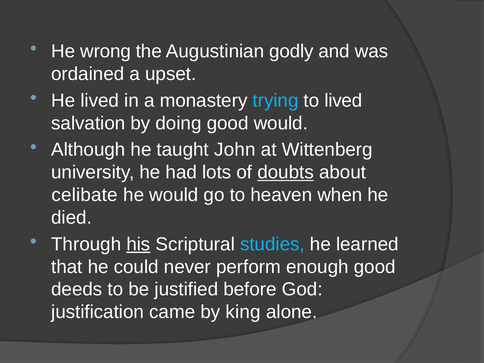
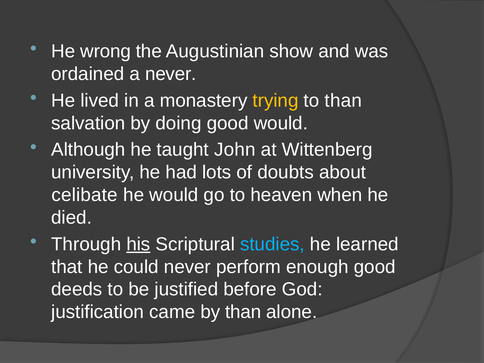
godly: godly -> show
a upset: upset -> never
trying colour: light blue -> yellow
to lived: lived -> than
doubts underline: present -> none
by king: king -> than
